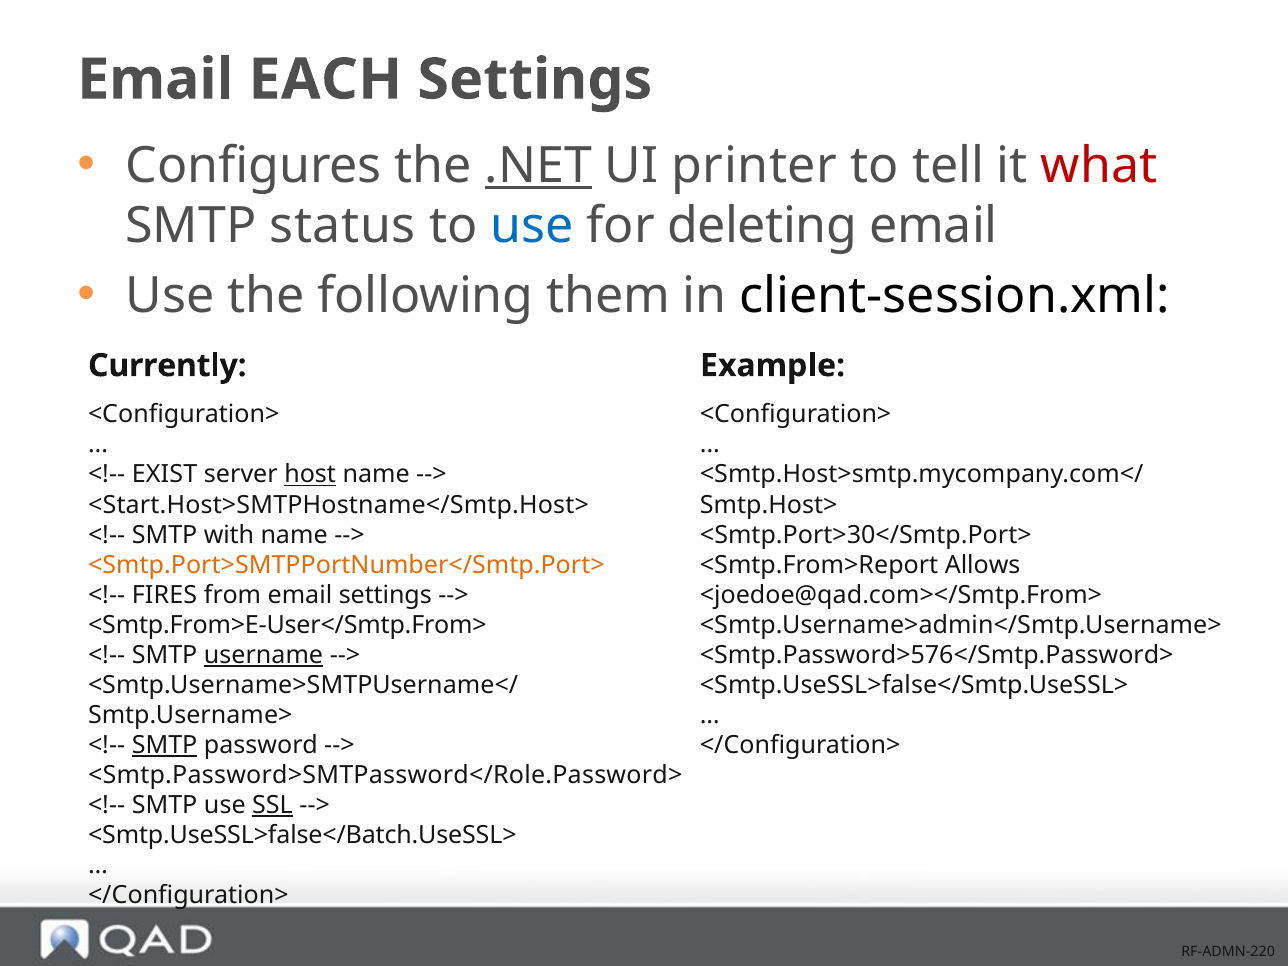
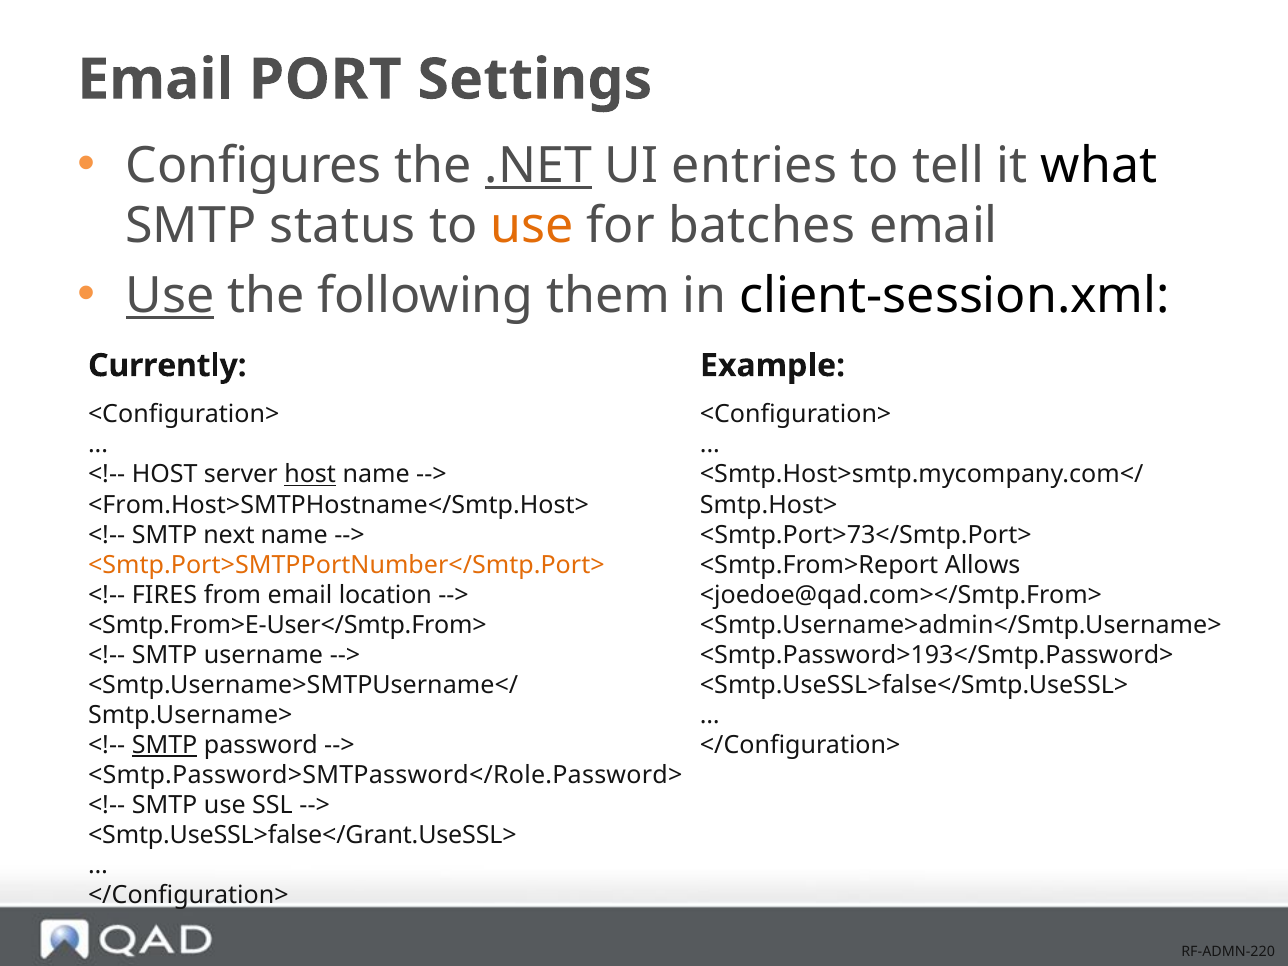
EACH: EACH -> PORT
printer: printer -> entries
what colour: red -> black
use at (532, 226) colour: blue -> orange
deleting: deleting -> batches
Use at (170, 296) underline: none -> present
EXIST at (165, 475): EXIST -> HOST
<Start.Host>SMTPHostname</Smtp.Host>: <Start.Host>SMTPHostname</Smtp.Host> -> <From.Host>SMTPHostname</Smtp.Host>
with: with -> next
<Smtp.Port>30</Smtp.Port>: <Smtp.Port>30</Smtp.Port> -> <Smtp.Port>73</Smtp.Port>
email settings: settings -> location
username underline: present -> none
<Smtp.Password>576</Smtp.Password>: <Smtp.Password>576</Smtp.Password> -> <Smtp.Password>193</Smtp.Password>
SSL underline: present -> none
<Smtp.UseSSL>false</Batch.UseSSL>: <Smtp.UseSSL>false</Batch.UseSSL> -> <Smtp.UseSSL>false</Grant.UseSSL>
